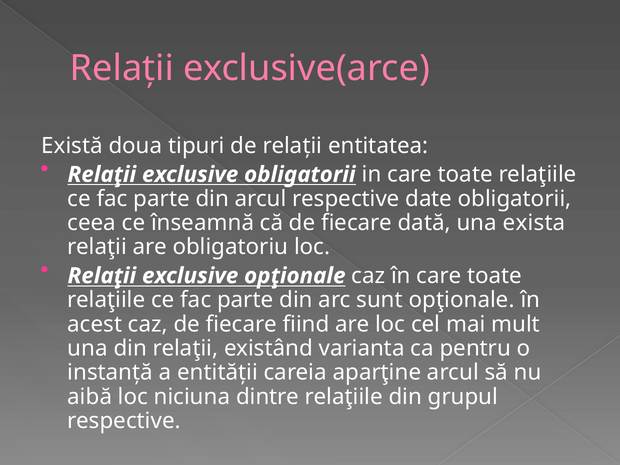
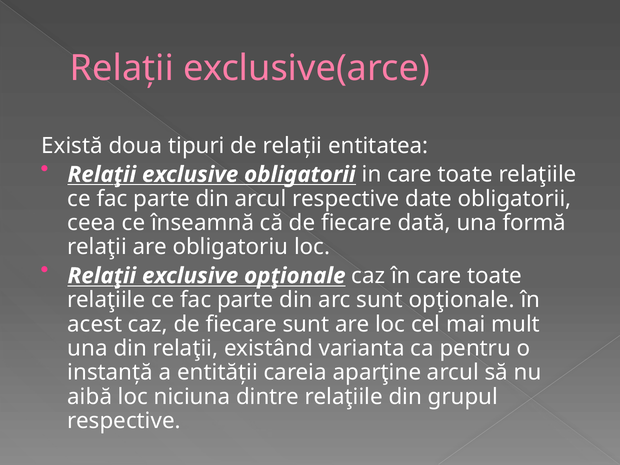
exista: exista -> formă
fiecare fiind: fiind -> sunt
